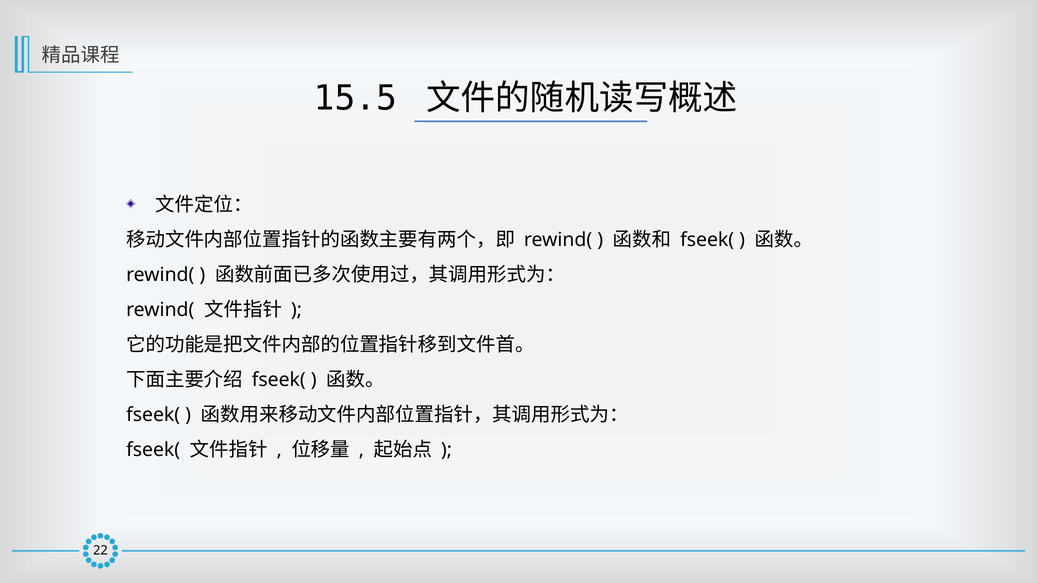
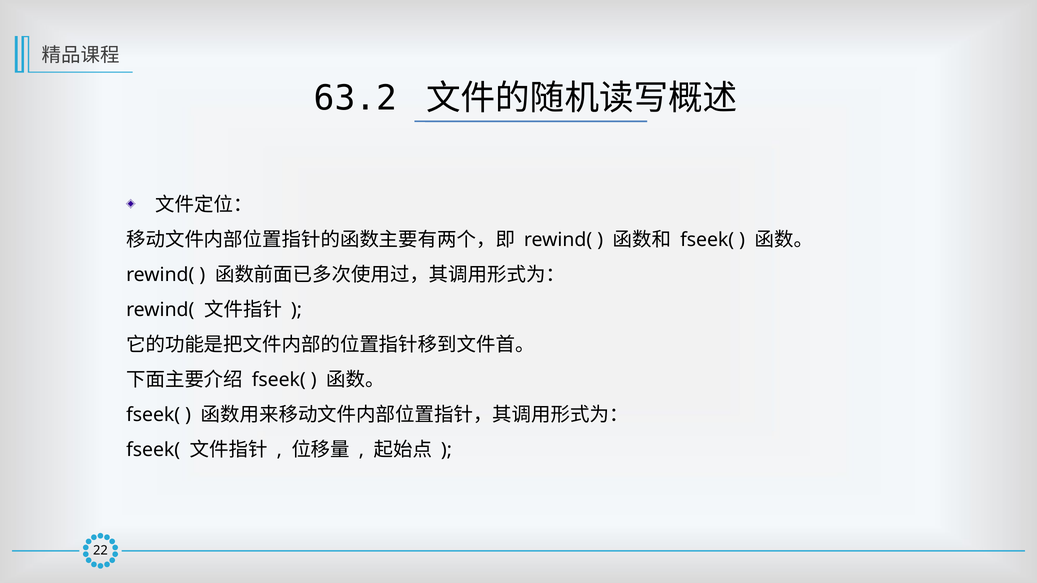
15.5: 15.5 -> 63.2
